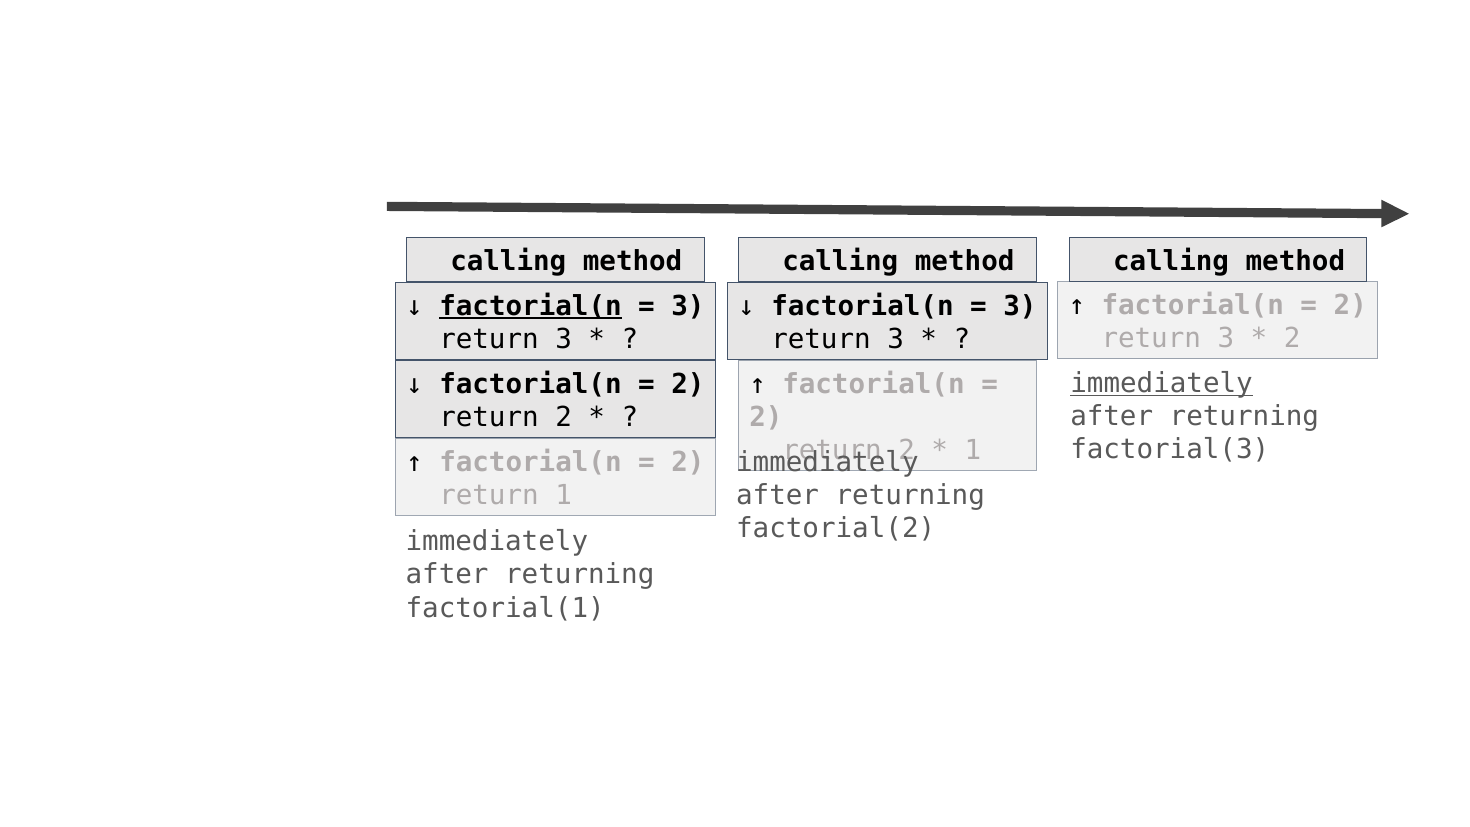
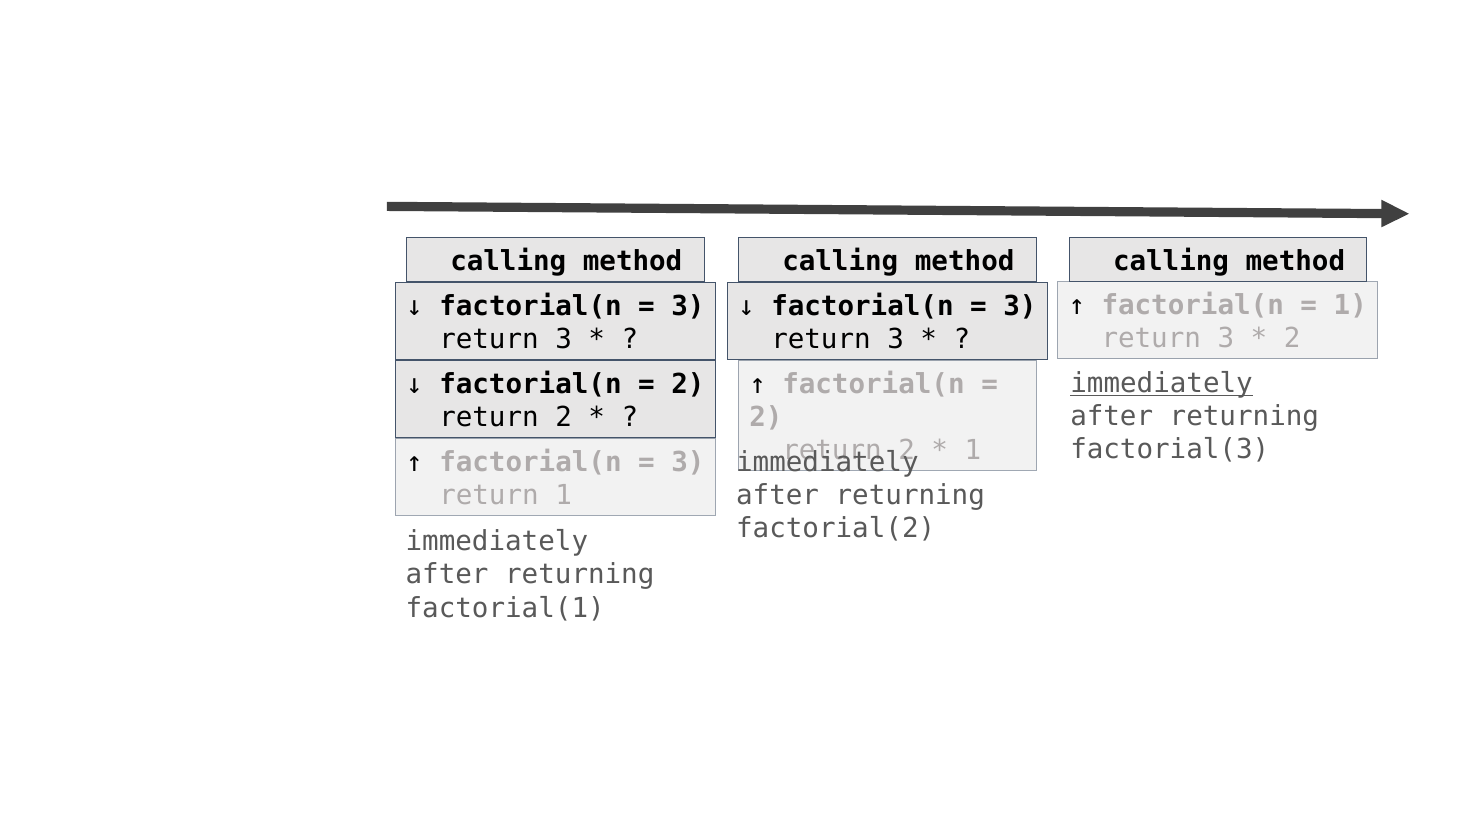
2 at (1350, 306): 2 -> 1
factorial(n at (530, 306) underline: present -> none
2 at (688, 462): 2 -> 3
